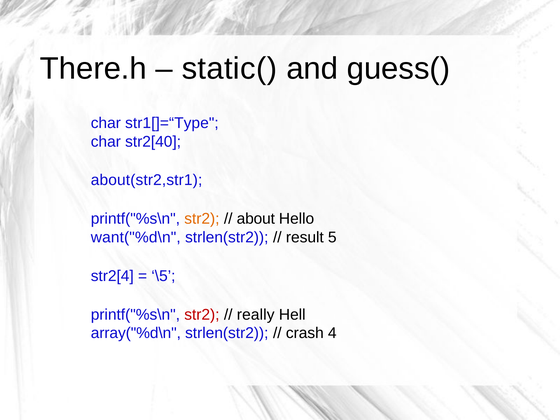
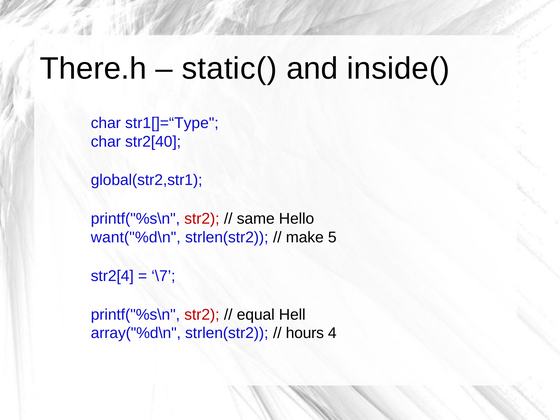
guess(: guess( -> inside(
about(str2,str1: about(str2,str1 -> global(str2,str1
str2 at (202, 219) colour: orange -> red
about: about -> same
result: result -> make
\5: \5 -> \7
really: really -> equal
crash: crash -> hours
